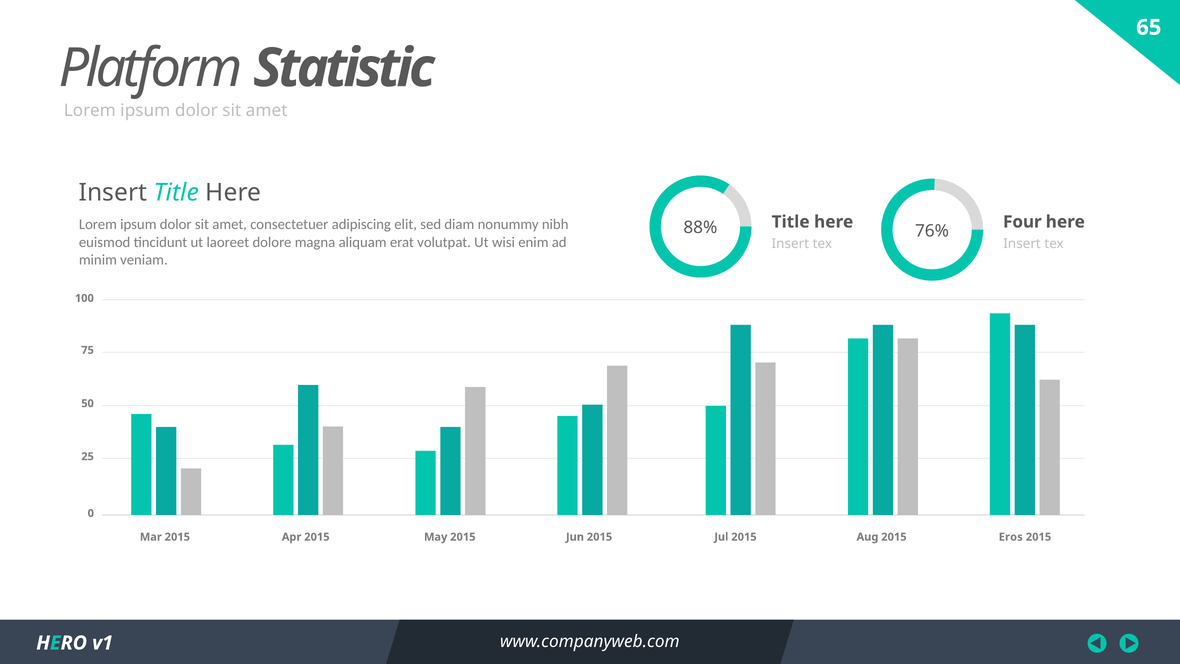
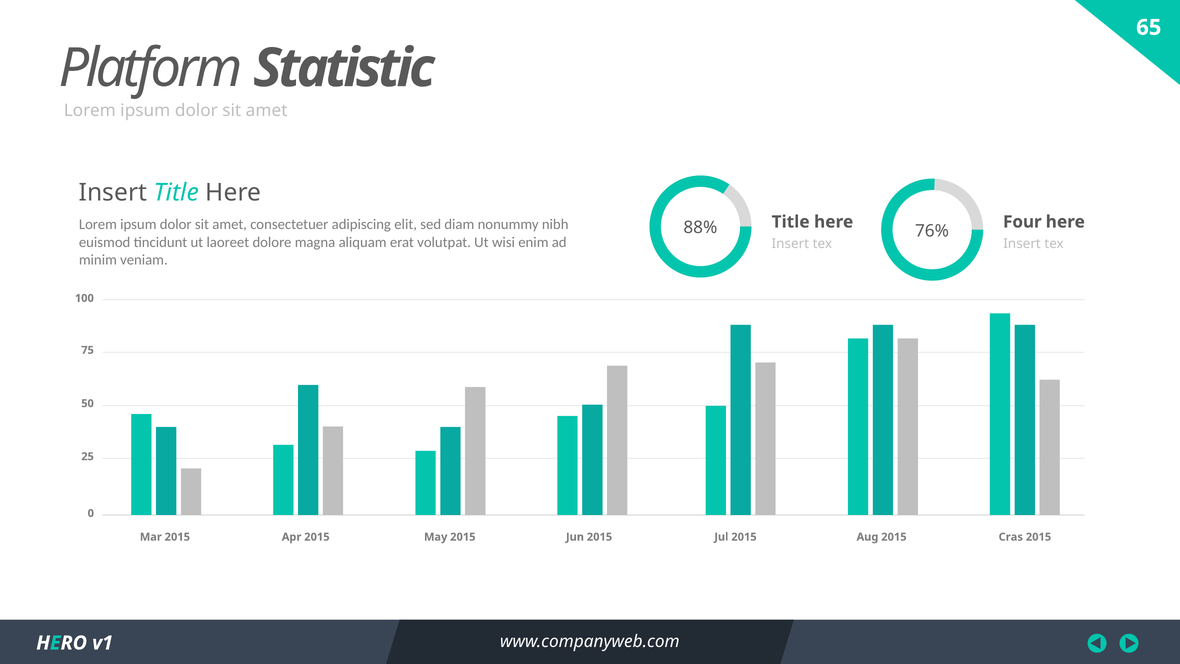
Eros: Eros -> Cras
